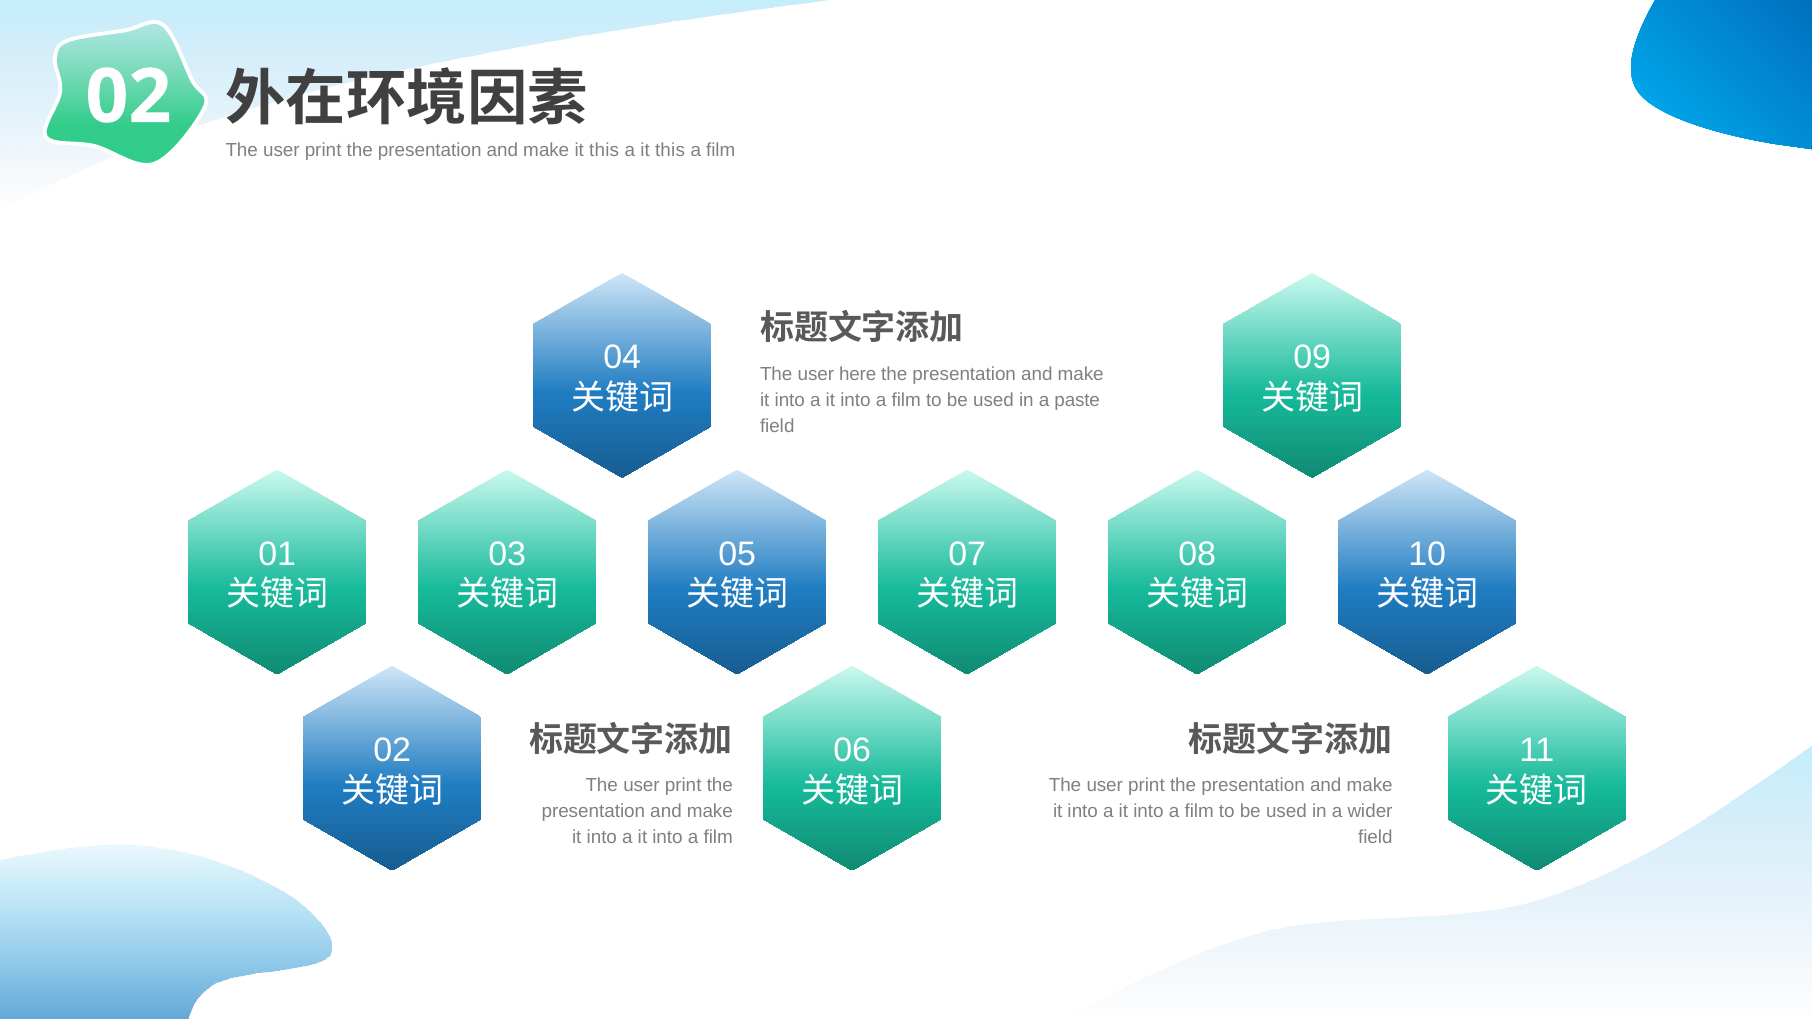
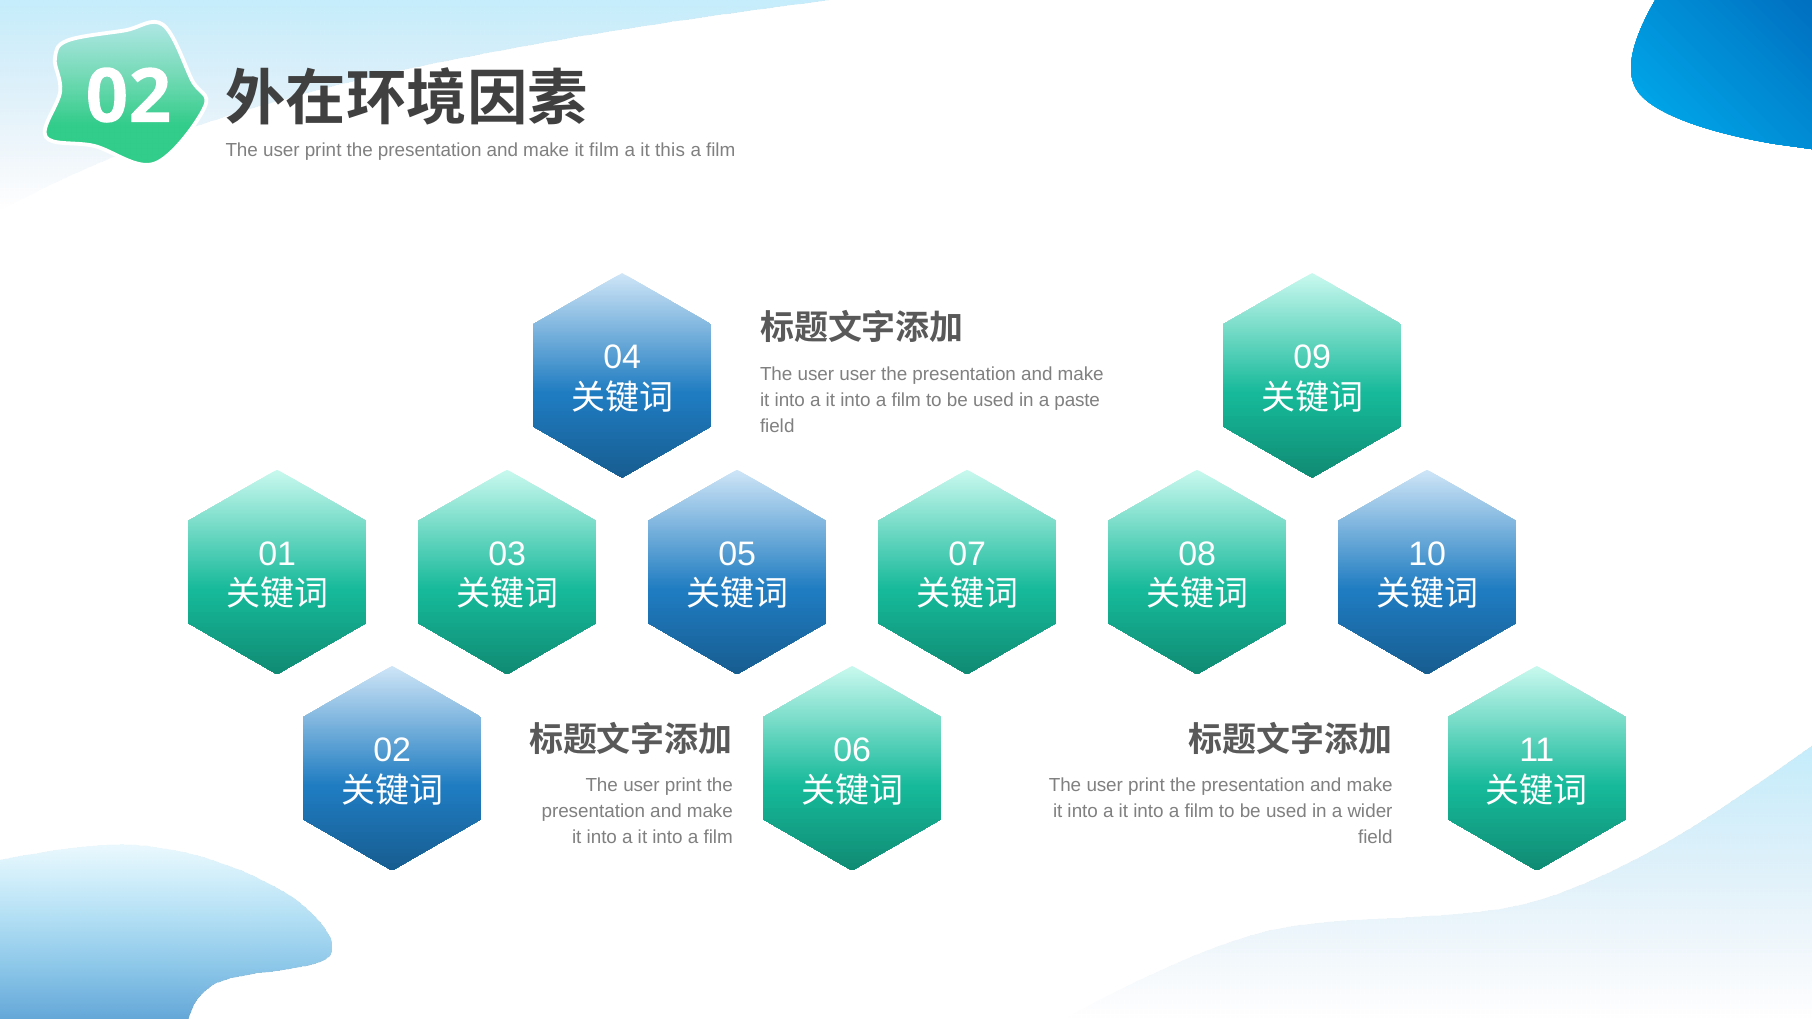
make it this: this -> film
user here: here -> user
